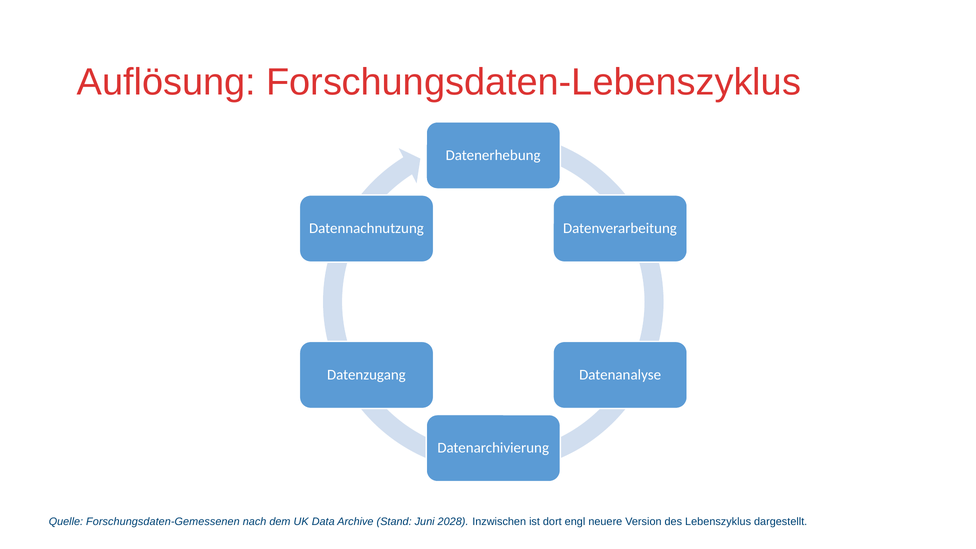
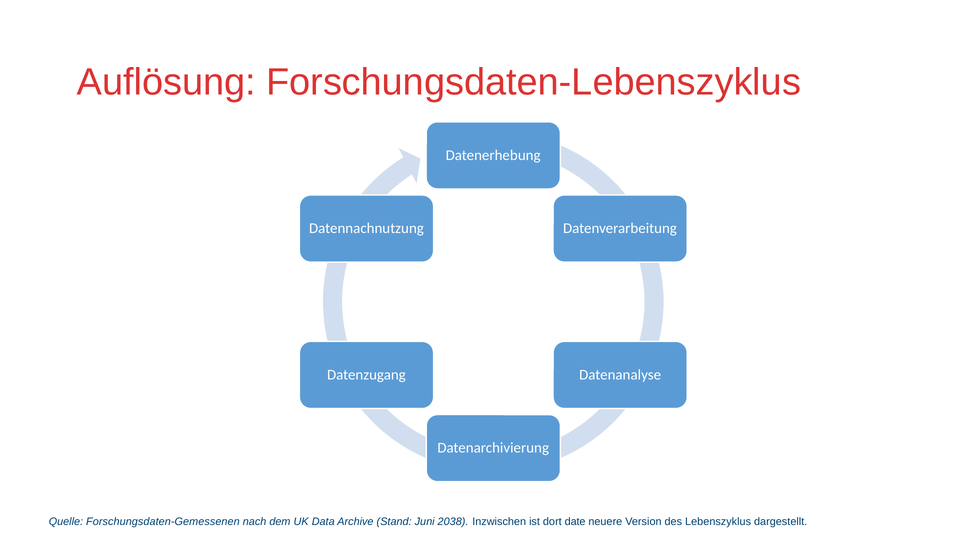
2028: 2028 -> 2038
engl: engl -> date
